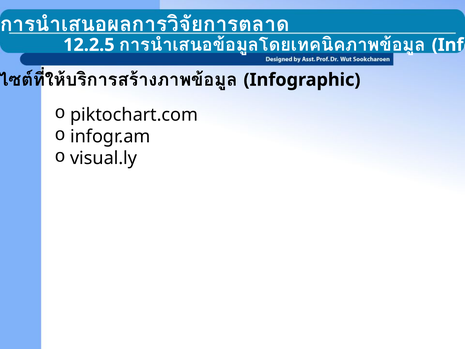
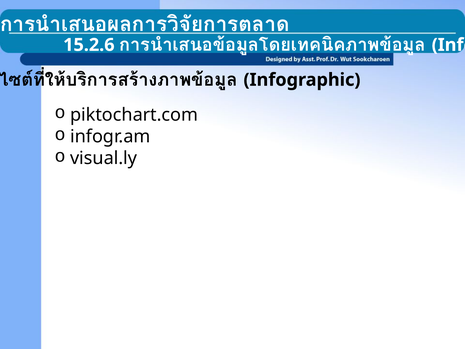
12.2.5: 12.2.5 -> 15.2.6
